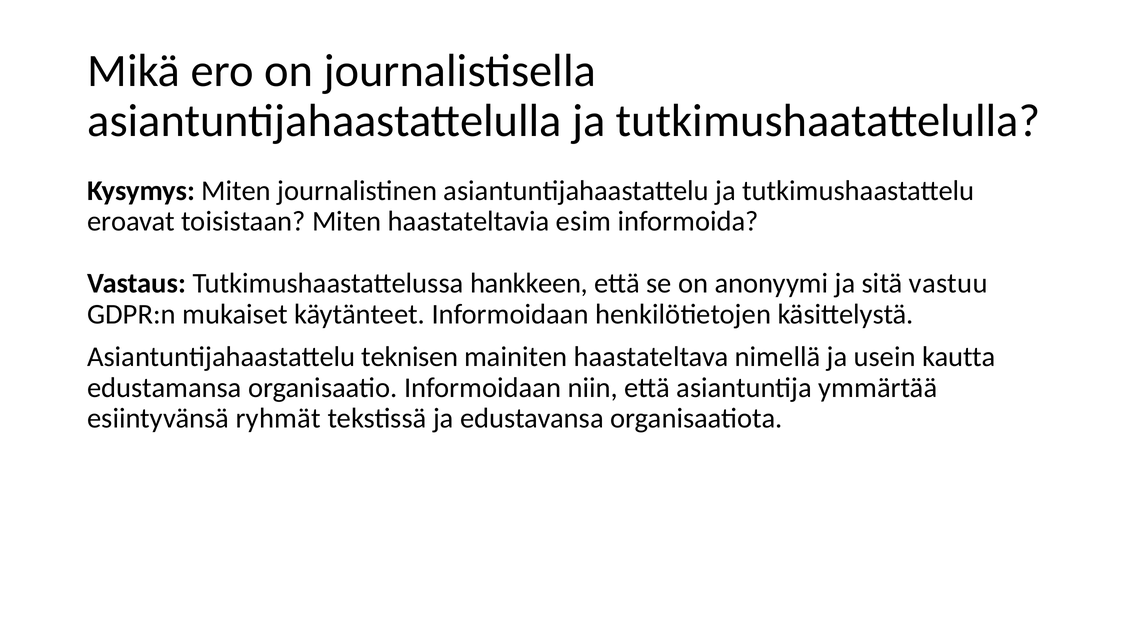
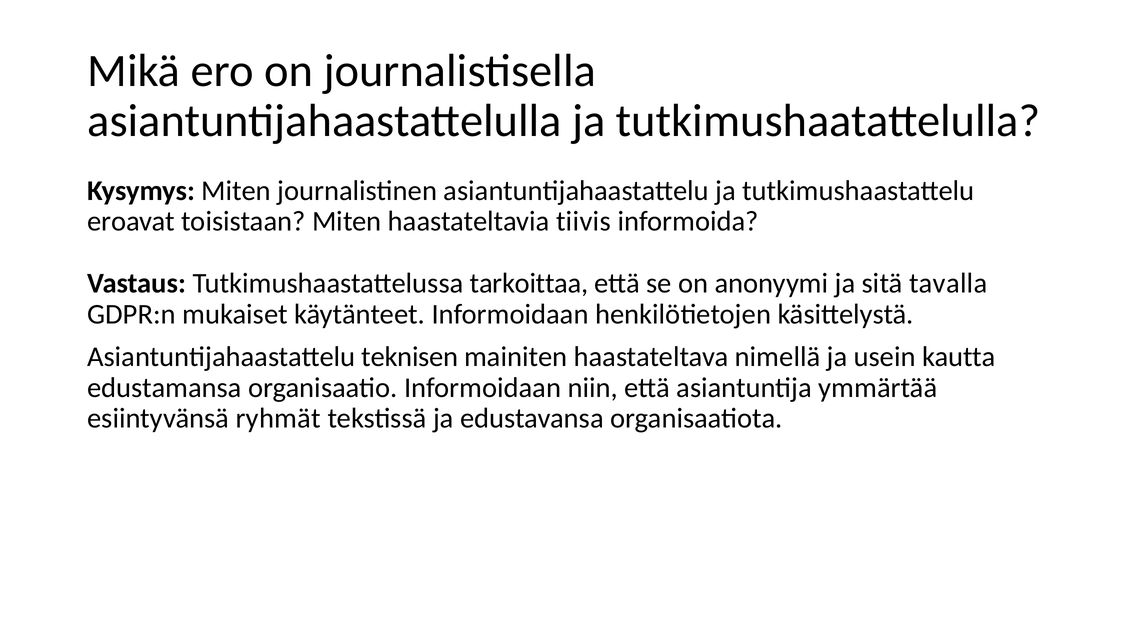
esim: esim -> tiivis
hankkeen: hankkeen -> tarkoittaa
vastuu: vastuu -> tavalla
